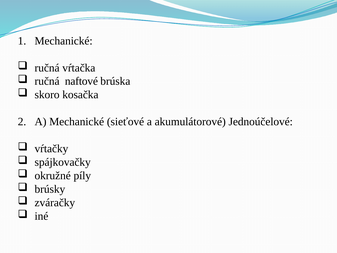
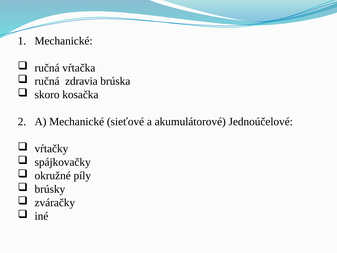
naftové: naftové -> zdravia
